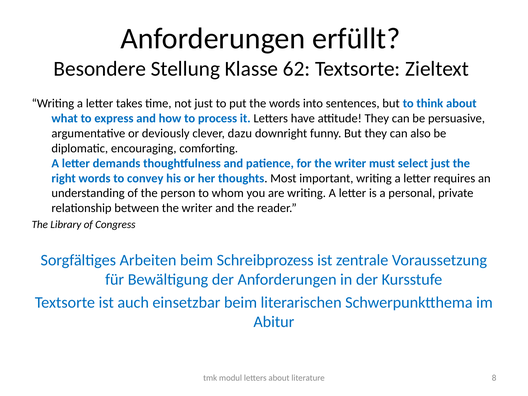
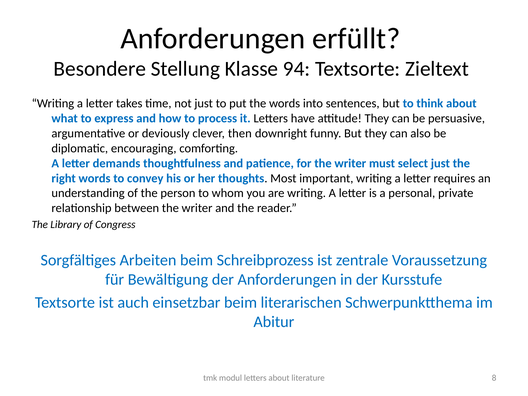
62: 62 -> 94
dazu: dazu -> then
